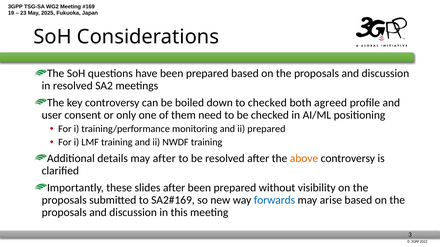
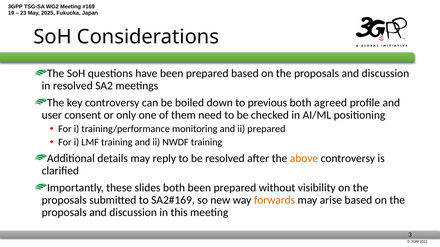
to checked: checked -> previous
may after: after -> reply
slides after: after -> both
forwards colour: blue -> orange
